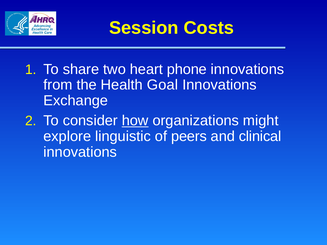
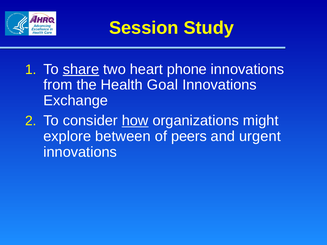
Costs: Costs -> Study
share underline: none -> present
linguistic: linguistic -> between
clinical: clinical -> urgent
